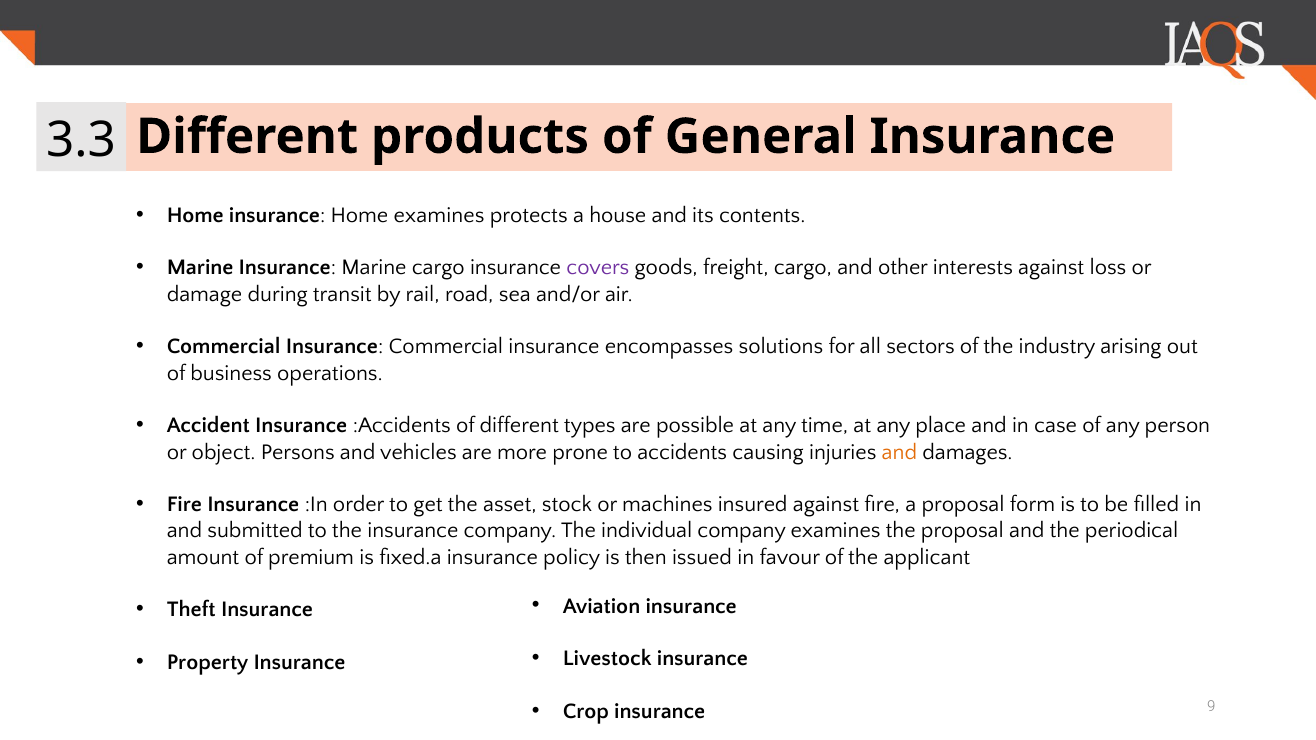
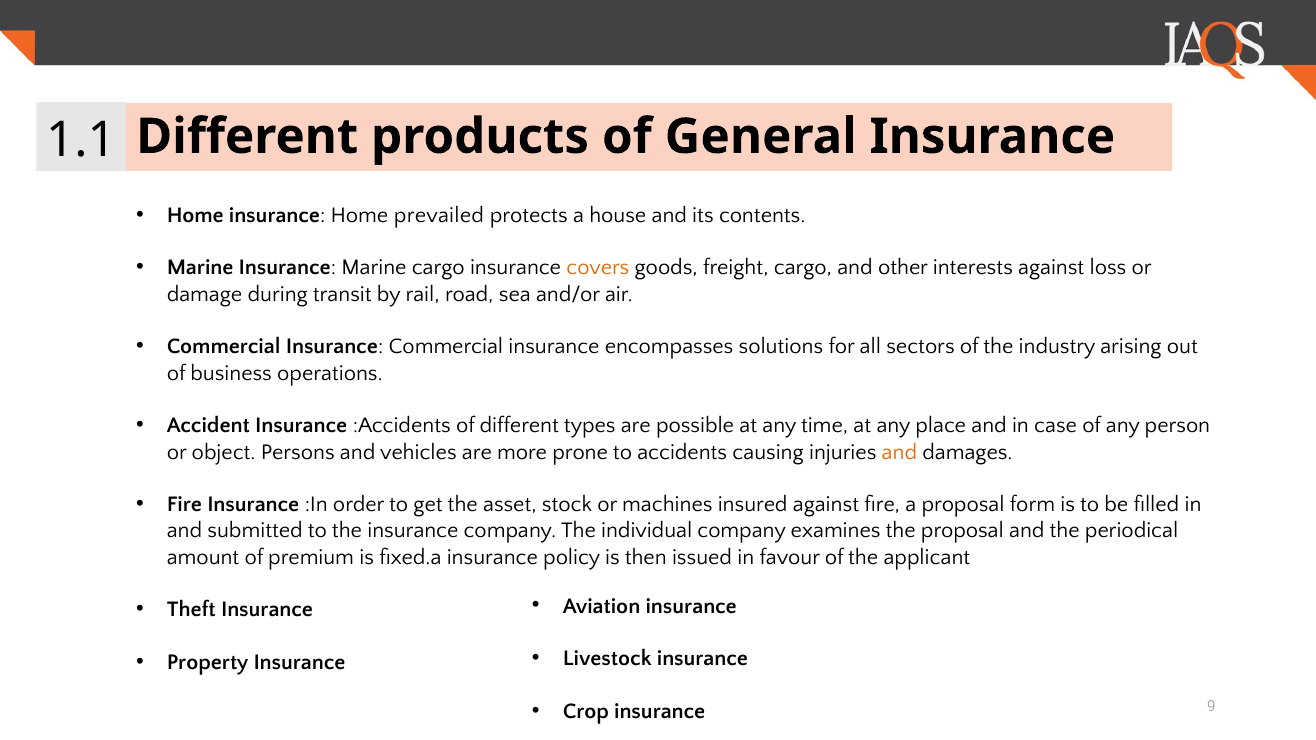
3.3: 3.3 -> 1.1
Home examines: examines -> prevailed
covers colour: purple -> orange
